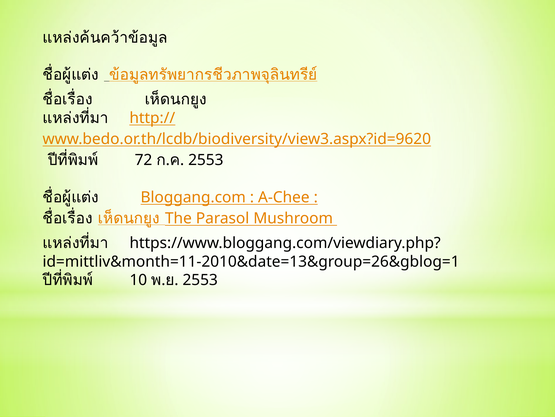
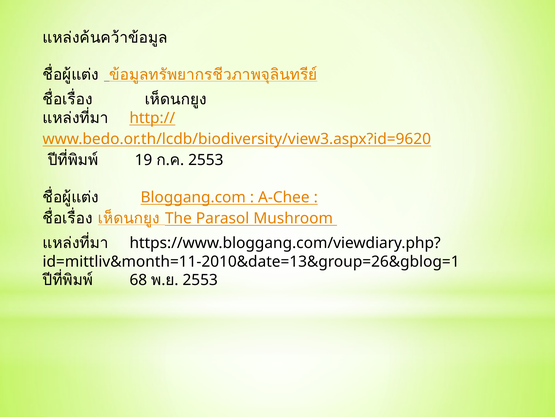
72: 72 -> 19
10: 10 -> 68
